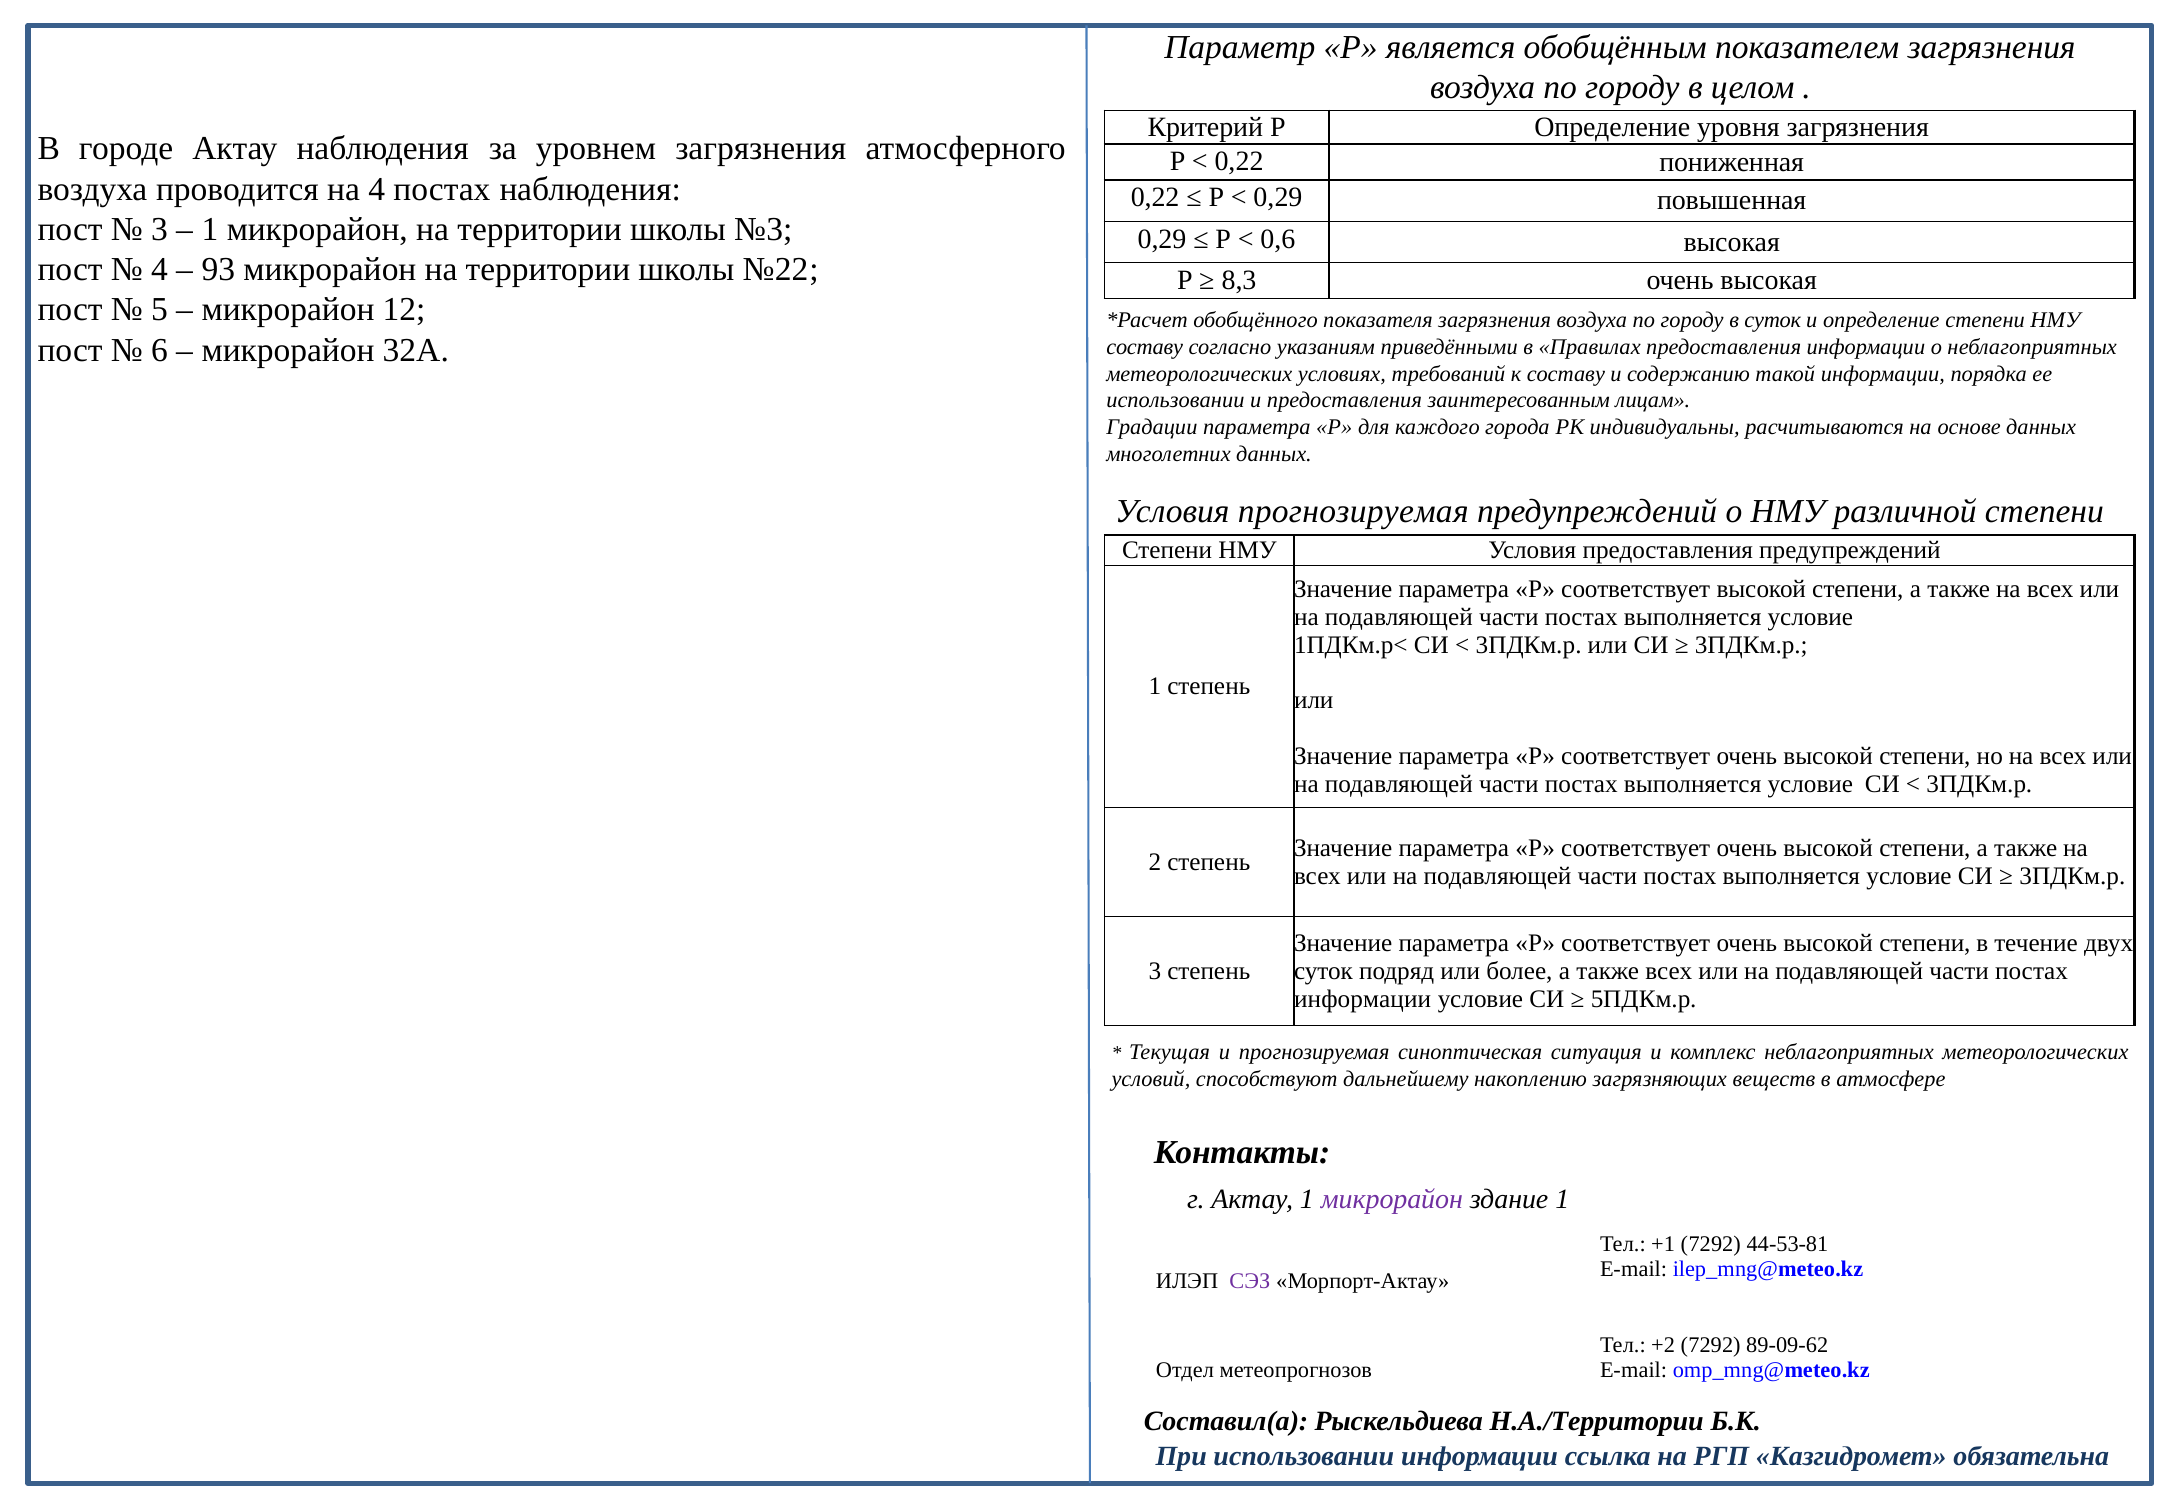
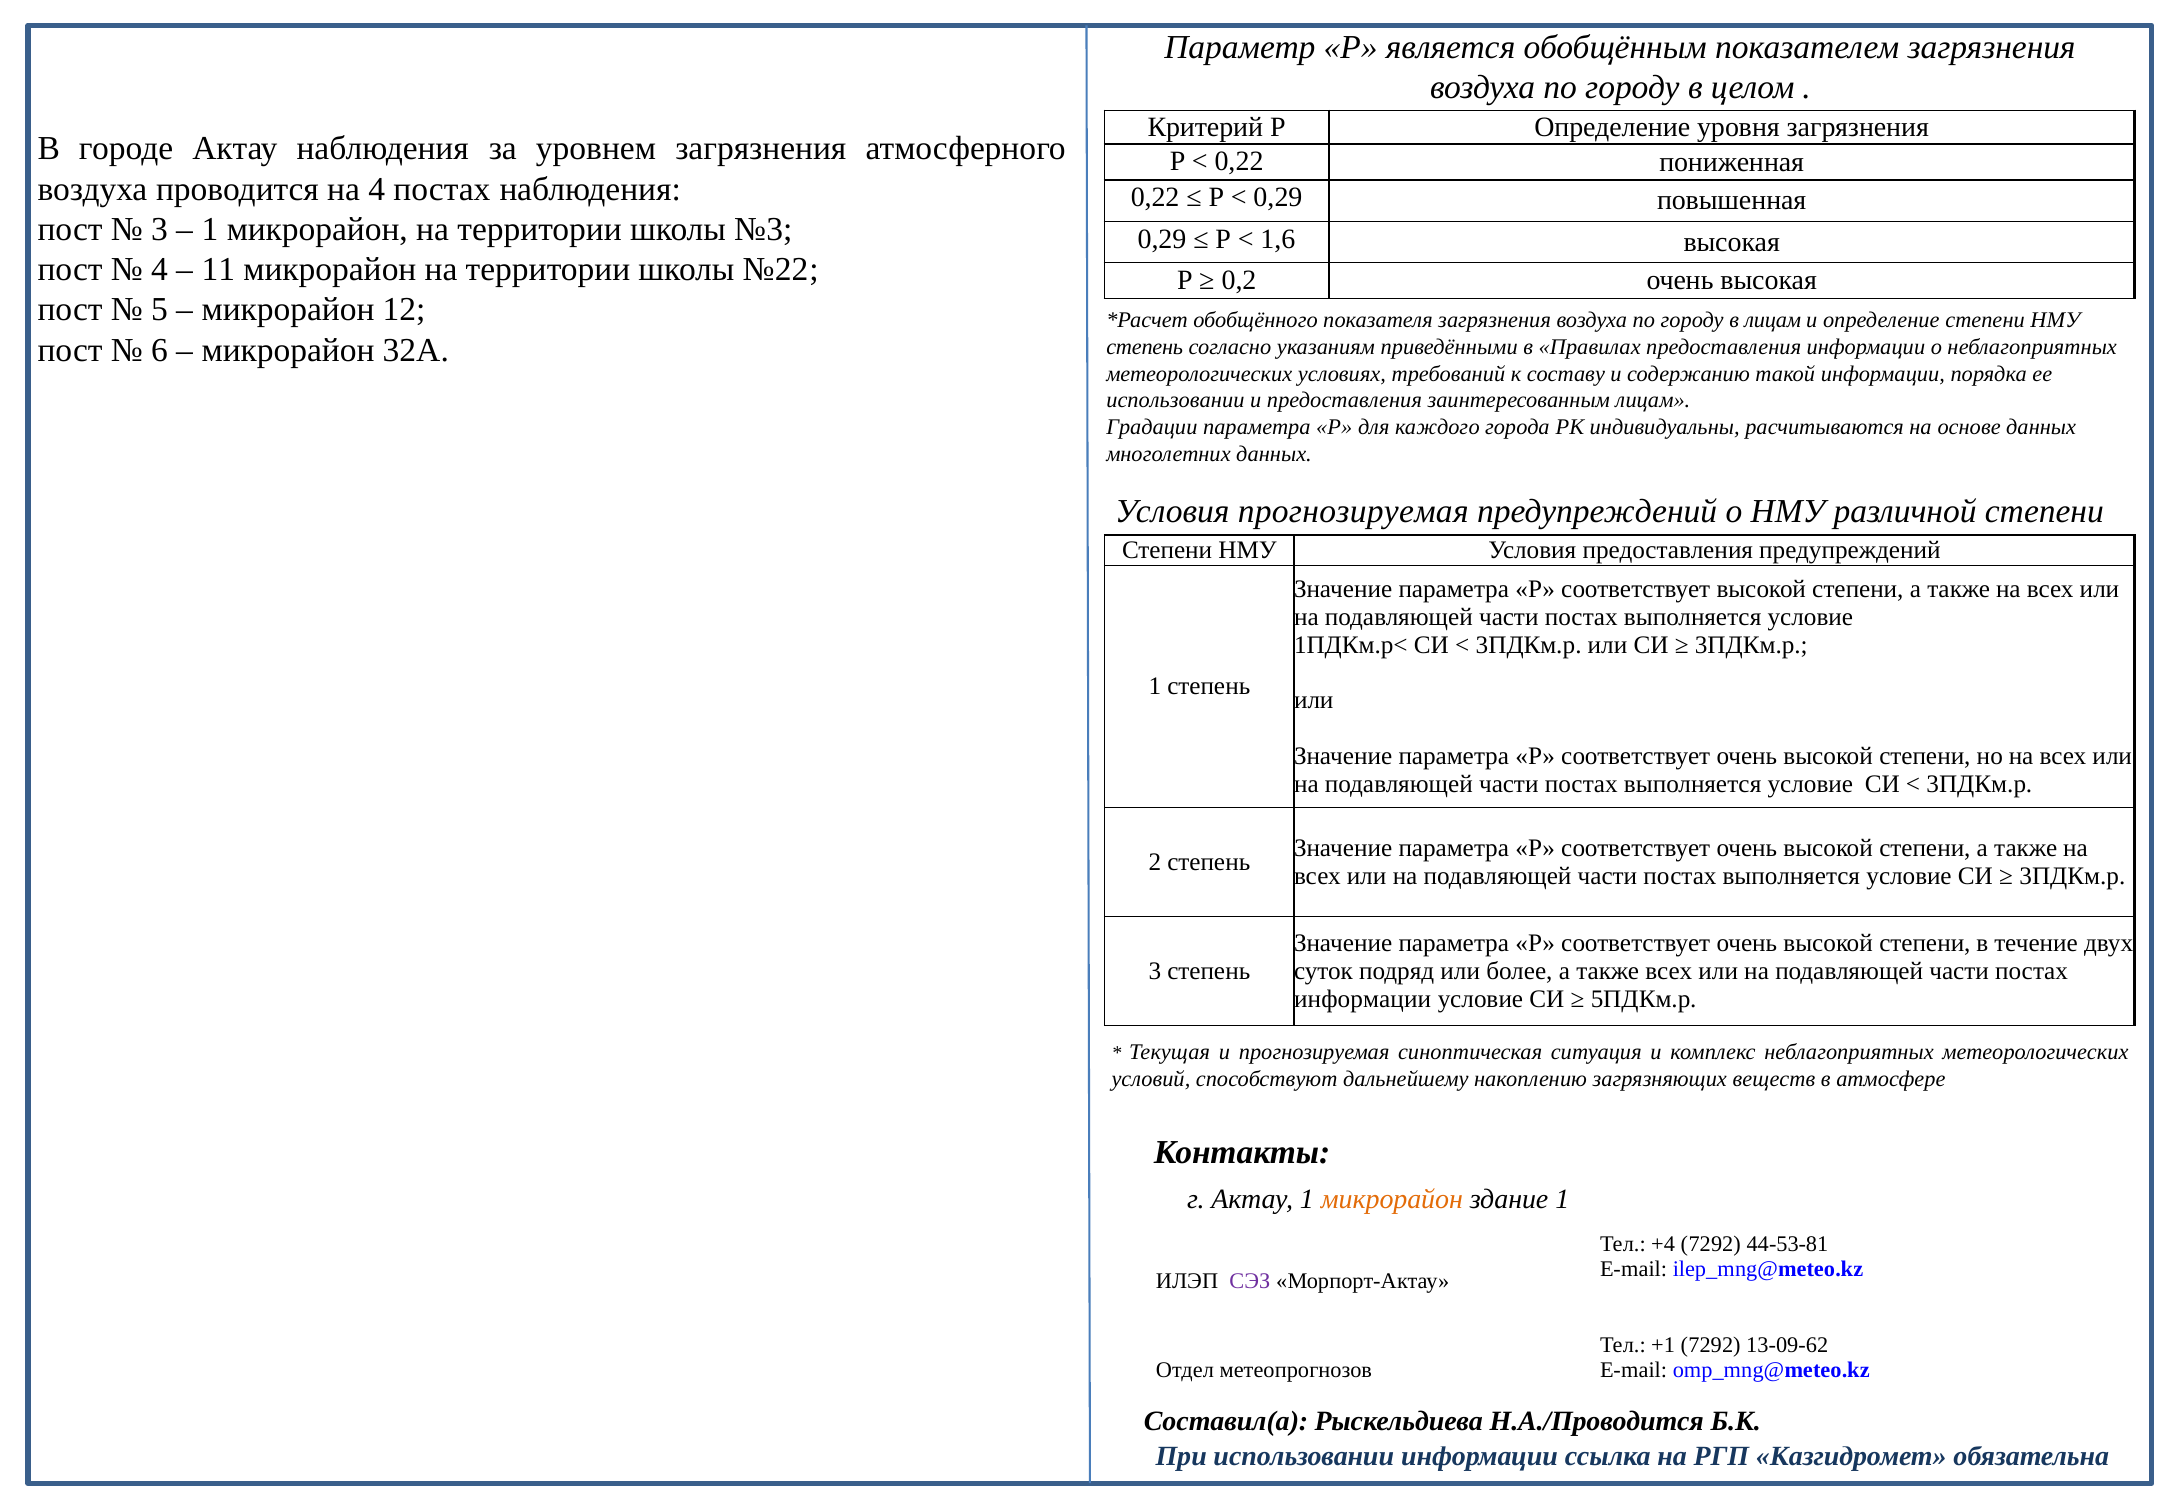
0,6: 0,6 -> 1,6
93: 93 -> 11
8,3: 8,3 -> 0,2
в суток: суток -> лицам
составу at (1145, 347): составу -> степень
микрорайон at (1392, 1199) colour: purple -> orange
+1: +1 -> +4
+2: +2 -> +1
89-09-62: 89-09-62 -> 13-09-62
Н.А./Территории: Н.А./Территории -> Н.А./Проводится
